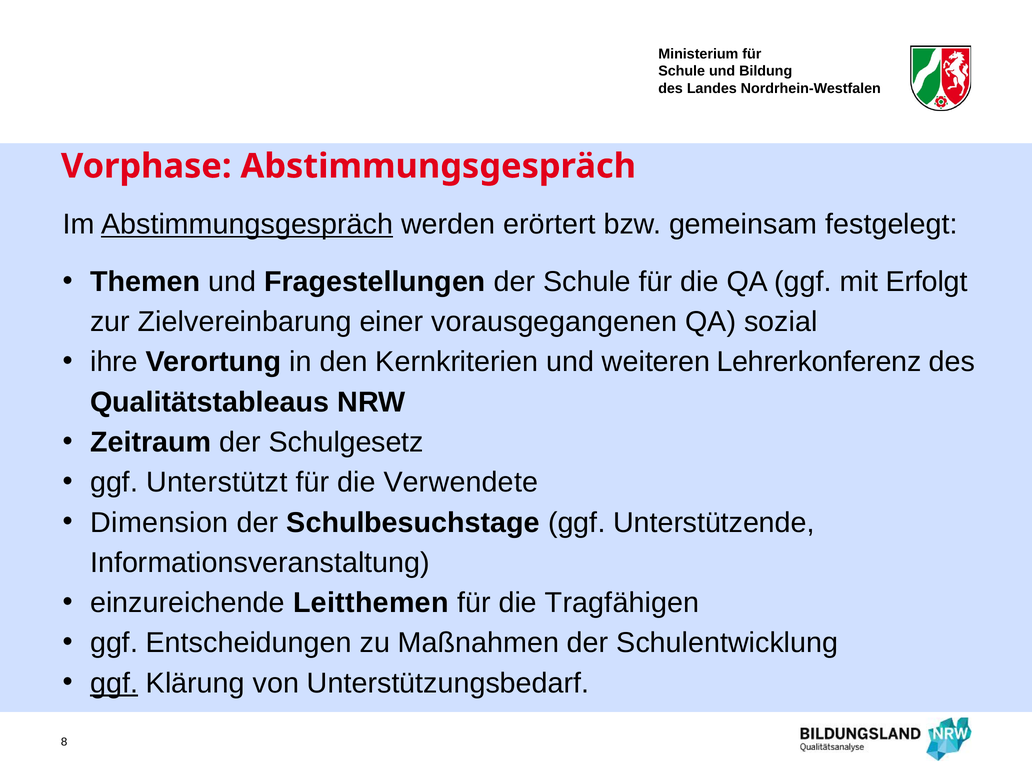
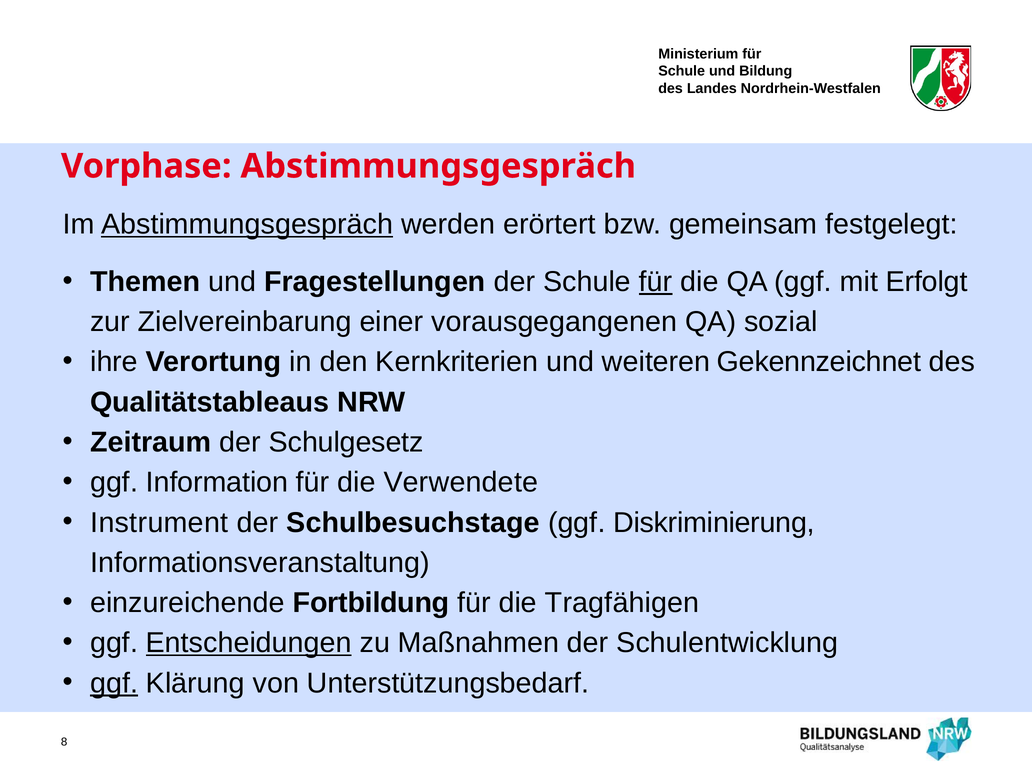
für at (656, 282) underline: none -> present
Lehrerkonferenz: Lehrerkonferenz -> Gekennzeichnet
Unterstützt: Unterstützt -> Information
Dimension: Dimension -> Instrument
Unterstützende: Unterstützende -> Diskriminierung
Leitthemen: Leitthemen -> Fortbildung
Entscheidungen underline: none -> present
